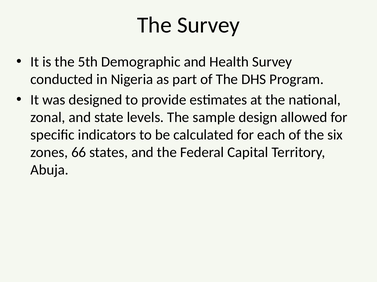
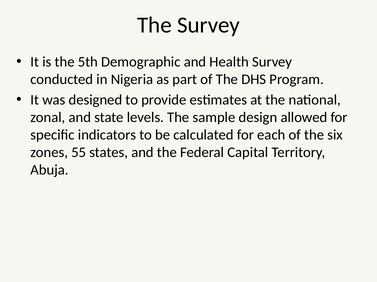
66: 66 -> 55
